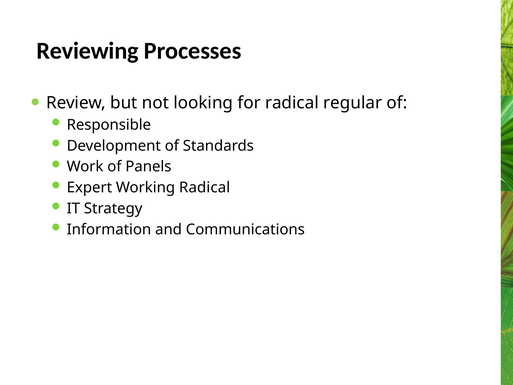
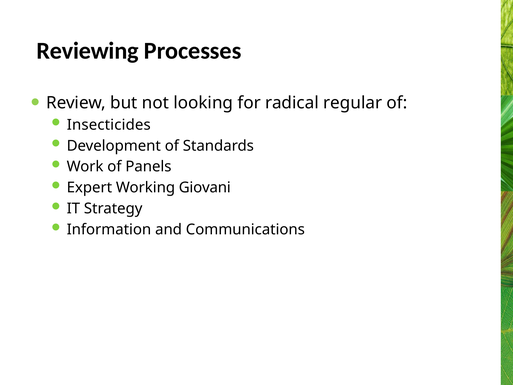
Responsible: Responsible -> Insecticides
Working Radical: Radical -> Giovani
